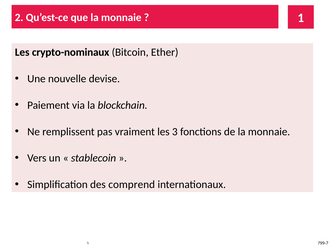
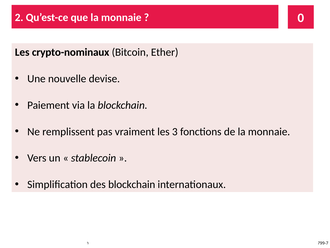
1: 1 -> 0
des comprend: comprend -> blockchain
